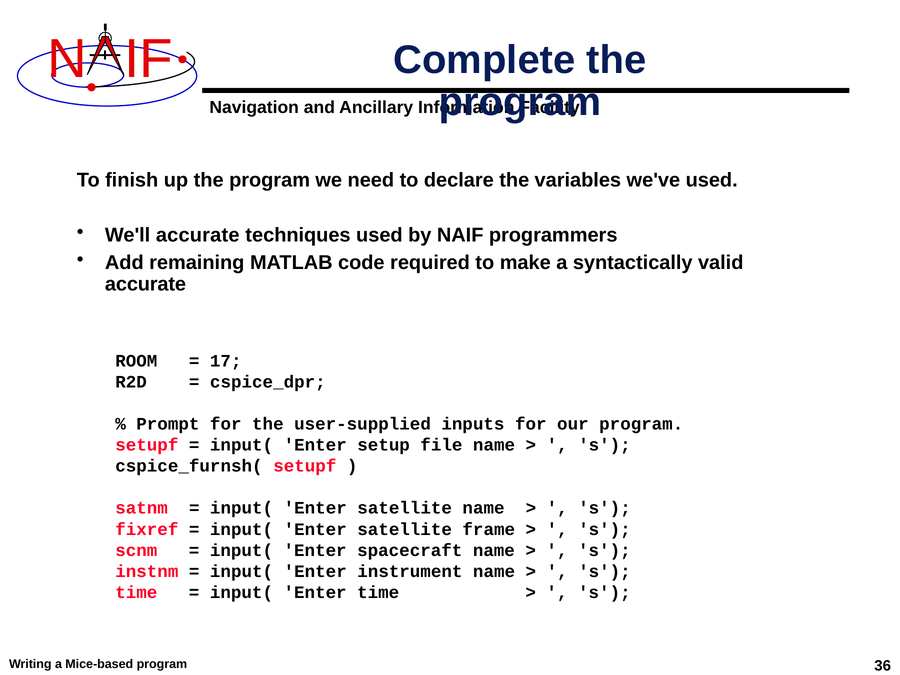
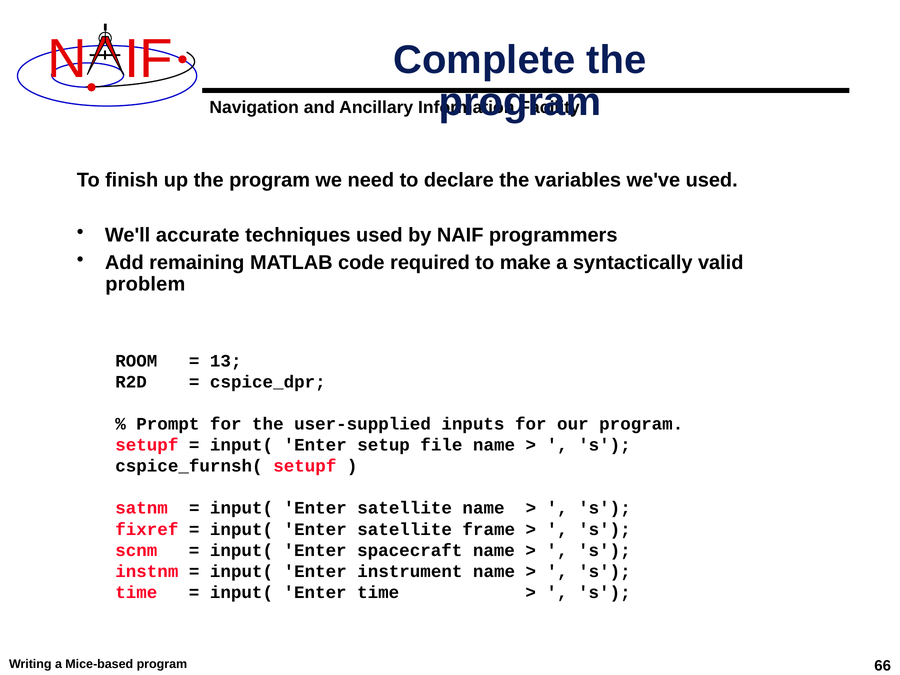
accurate at (145, 284): accurate -> problem
17: 17 -> 13
36: 36 -> 66
